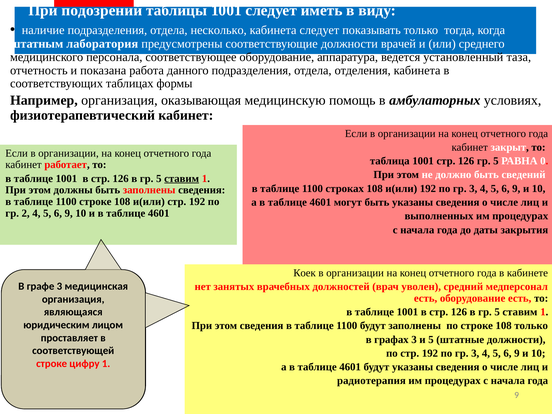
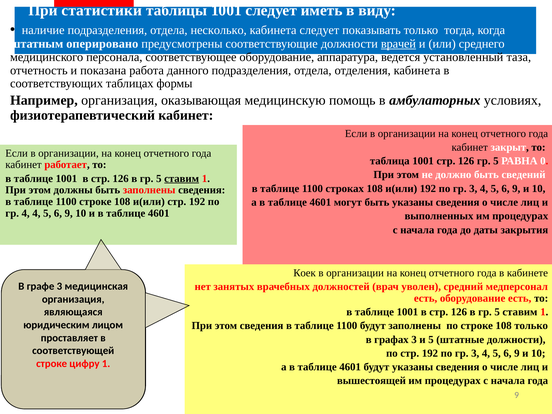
подозрений: подозрений -> статистики
лаборатория: лаборатория -> оперировано
врачей underline: none -> present
гр 2: 2 -> 4
радиотерапия: радиотерапия -> вышестоящей
